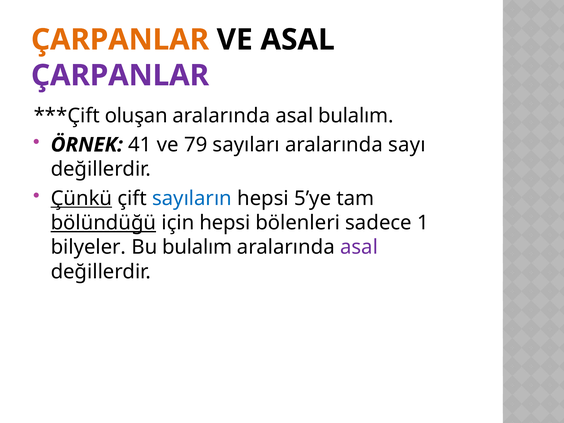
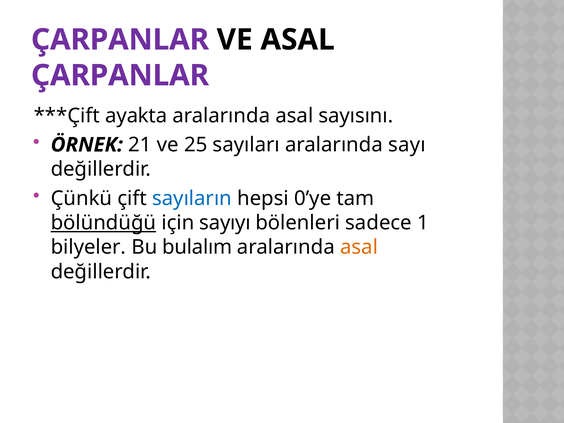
ÇARPANLAR at (120, 40) colour: orange -> purple
oluşan: oluşan -> ayakta
asal bulalım: bulalım -> sayısını
41: 41 -> 21
79: 79 -> 25
Çünkü underline: present -> none
5’ye: 5’ye -> 0’ye
için hepsi: hepsi -> sayıyı
asal at (359, 247) colour: purple -> orange
